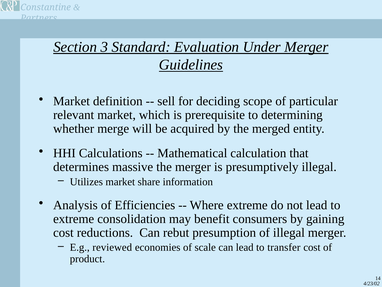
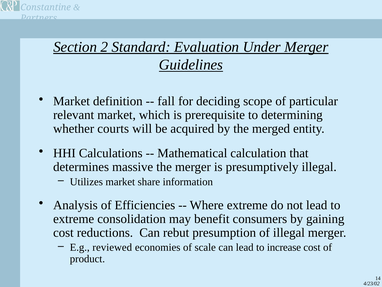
3: 3 -> 2
sell: sell -> fall
merge: merge -> courts
transfer: transfer -> increase
